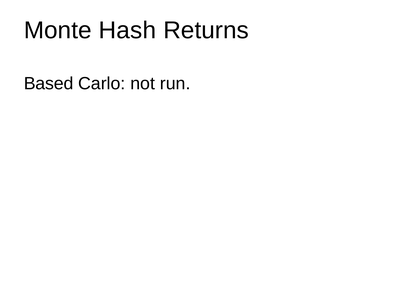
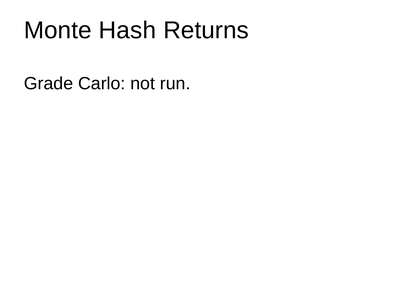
Based: Based -> Grade
